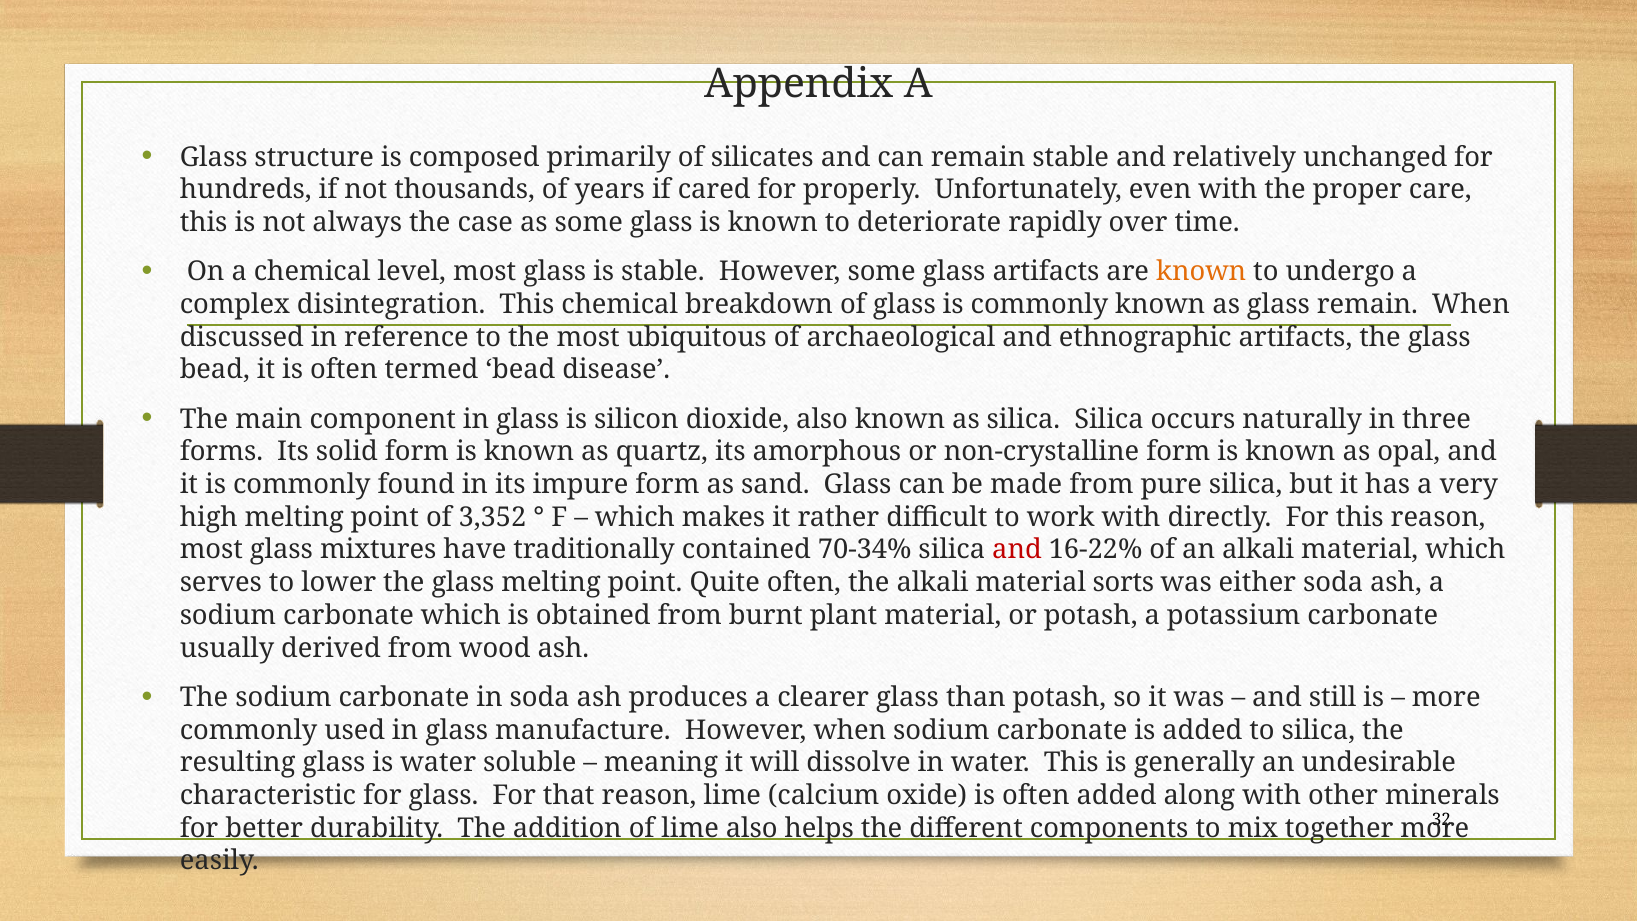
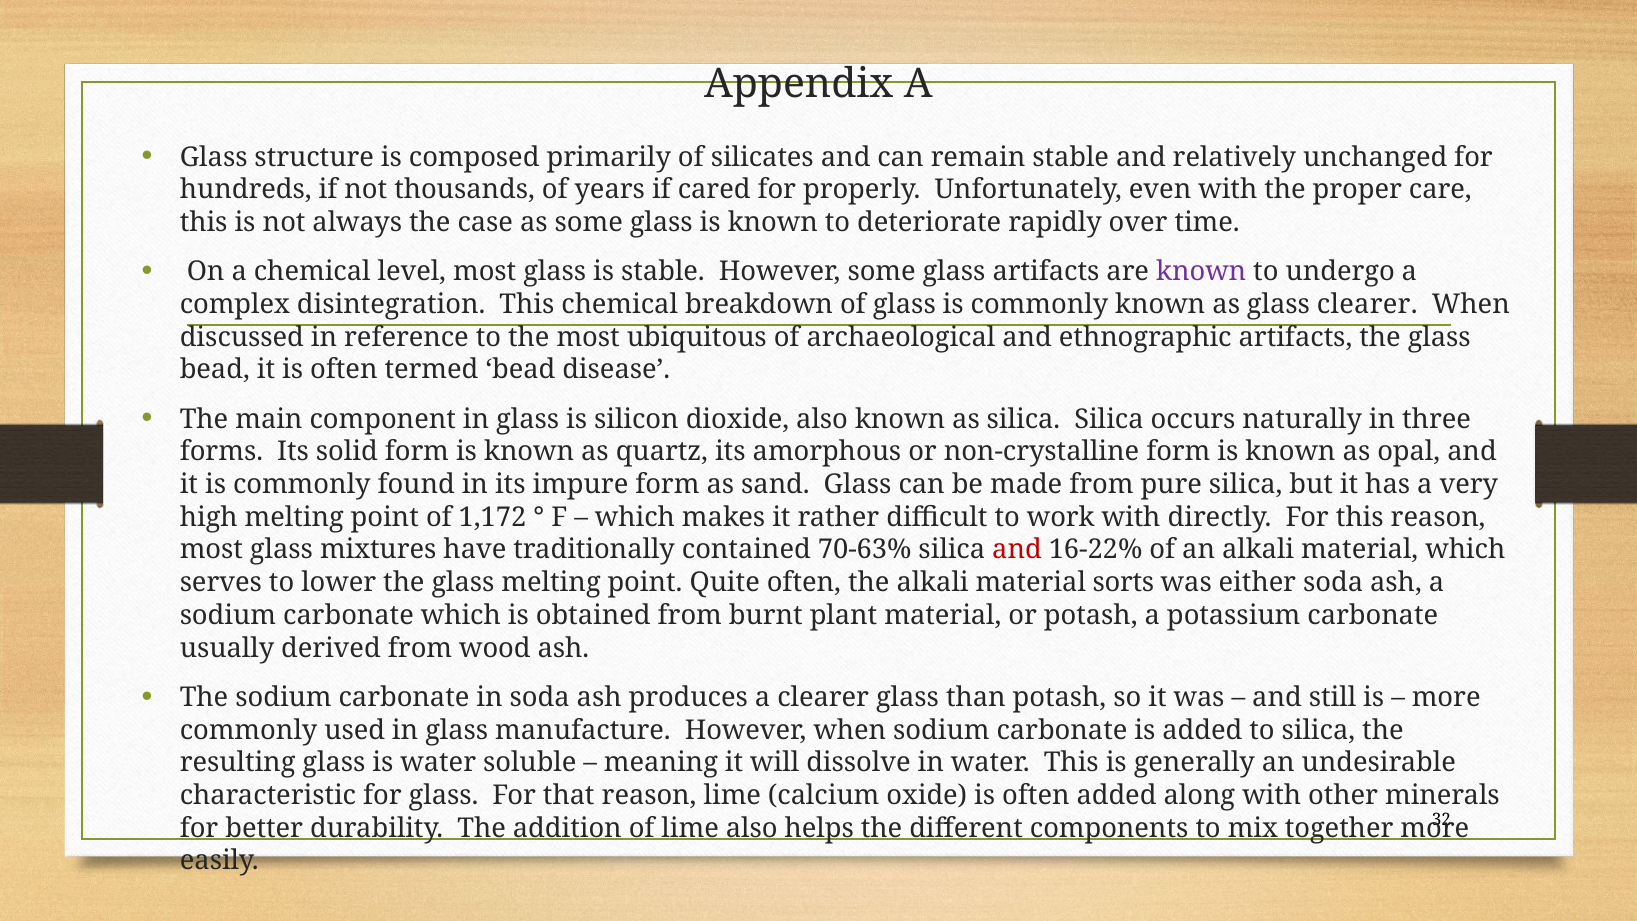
known at (1201, 272) colour: orange -> purple
glass remain: remain -> clearer
3,352: 3,352 -> 1,172
70-34%: 70-34% -> 70-63%
